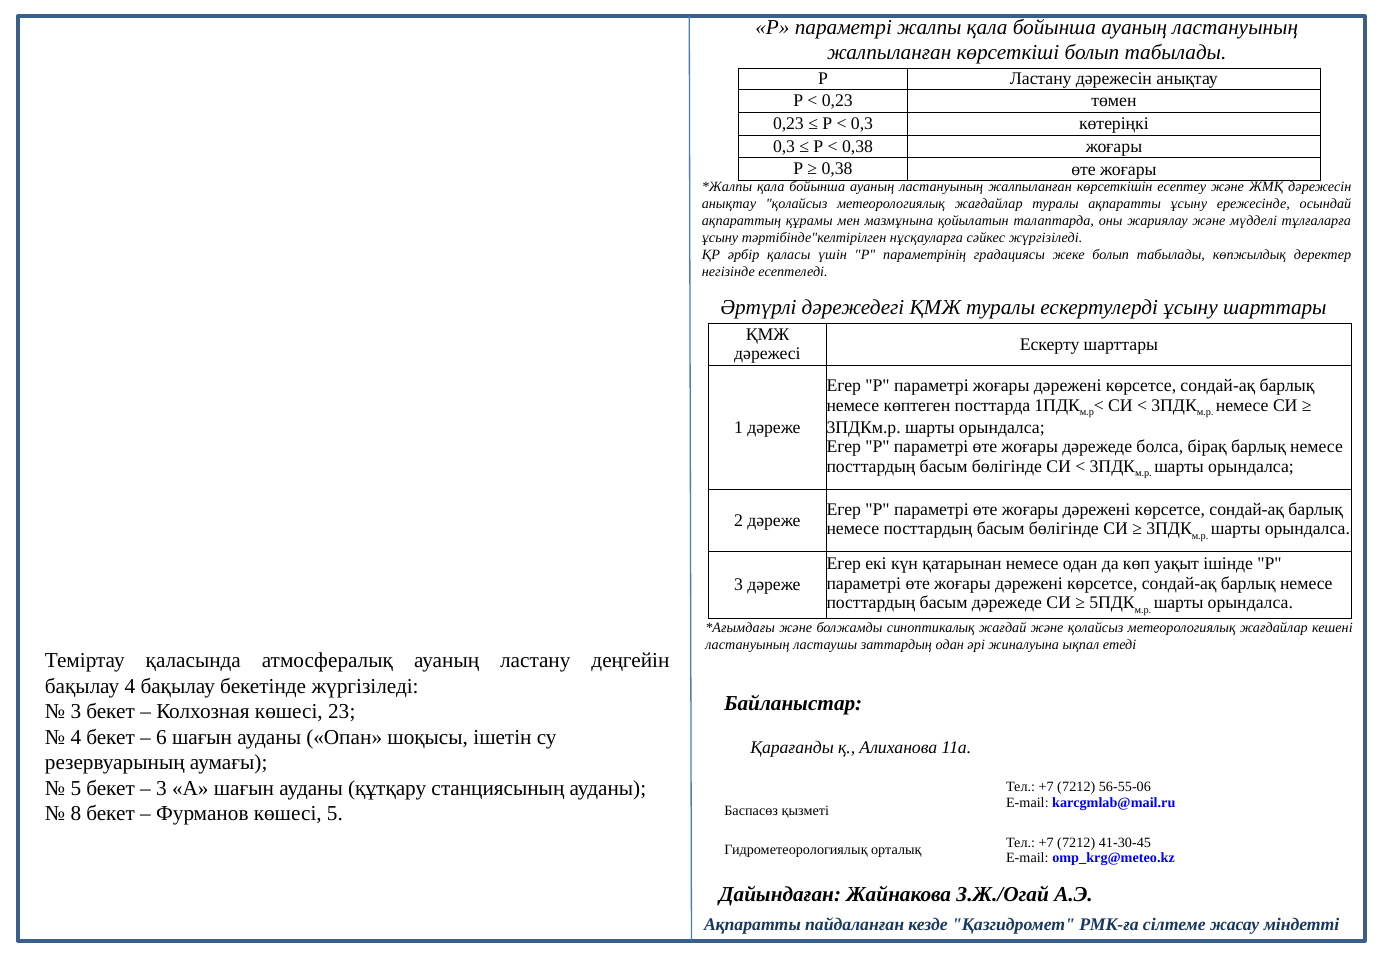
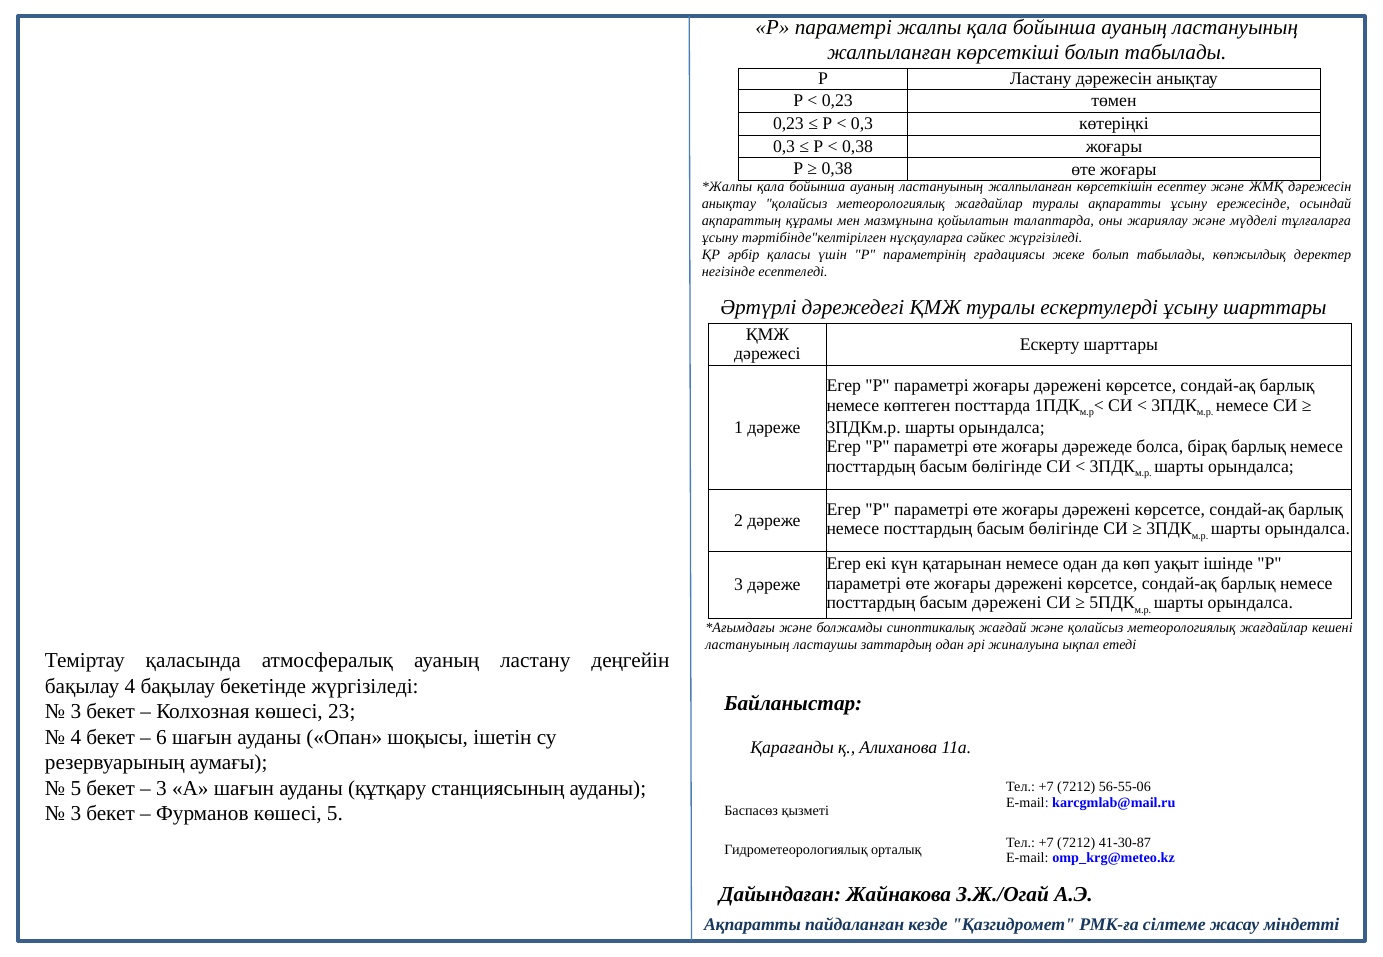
басым дәрежеде: дәрежеде -> дәрежені
8 at (76, 814): 8 -> 3
41-30-45: 41-30-45 -> 41-30-87
